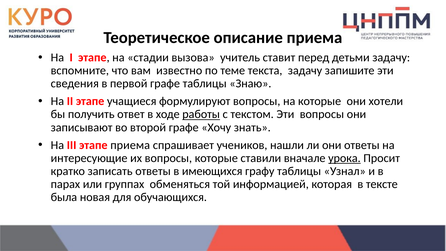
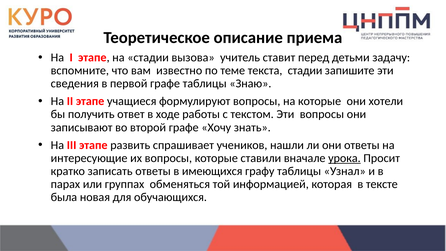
текста задачу: задачу -> стадии
работы underline: present -> none
этапе приема: приема -> развить
